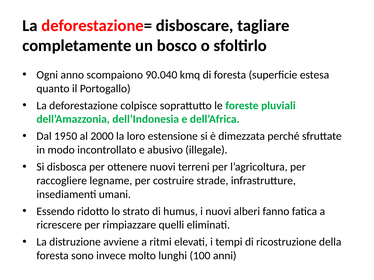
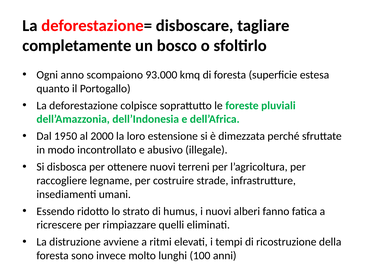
90.040: 90.040 -> 93.000
